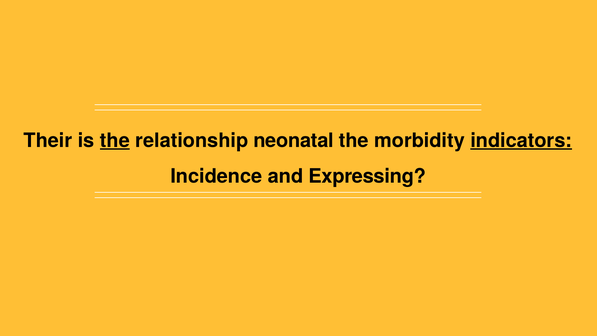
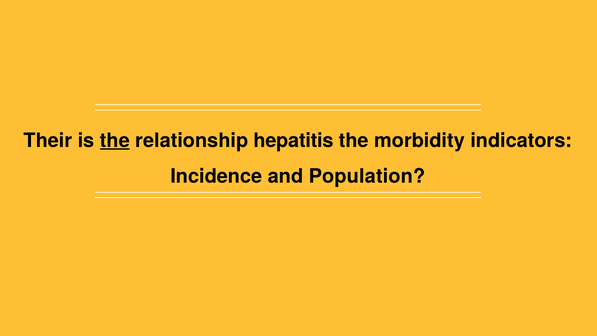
neonatal: neonatal -> hepatitis
indicators underline: present -> none
Expressing: Expressing -> Population
